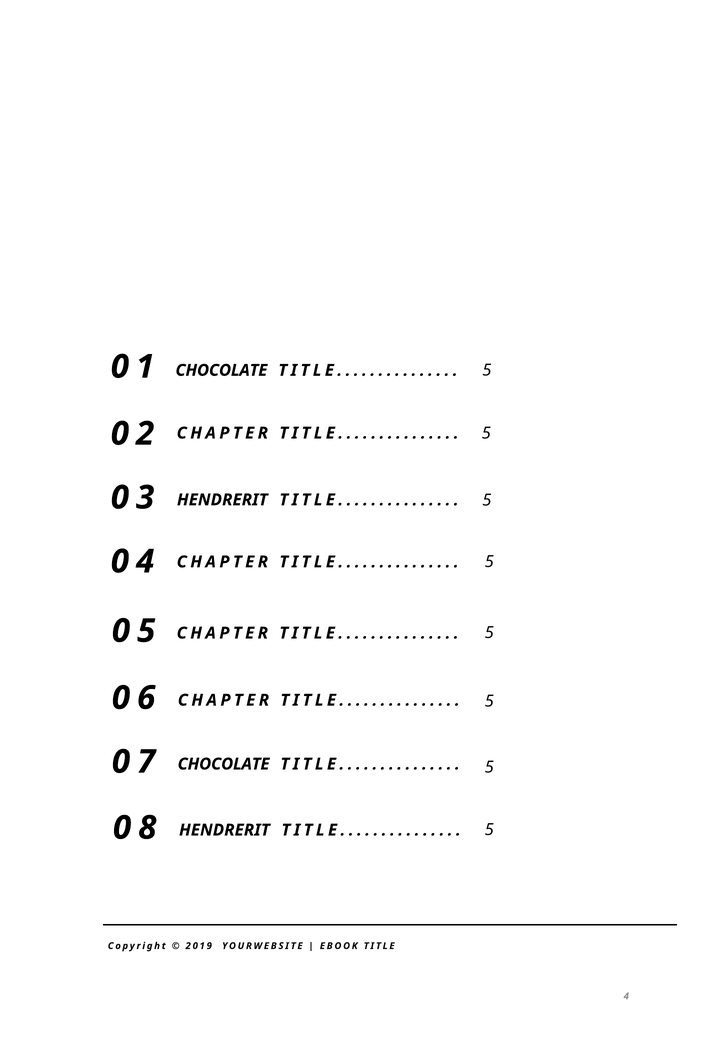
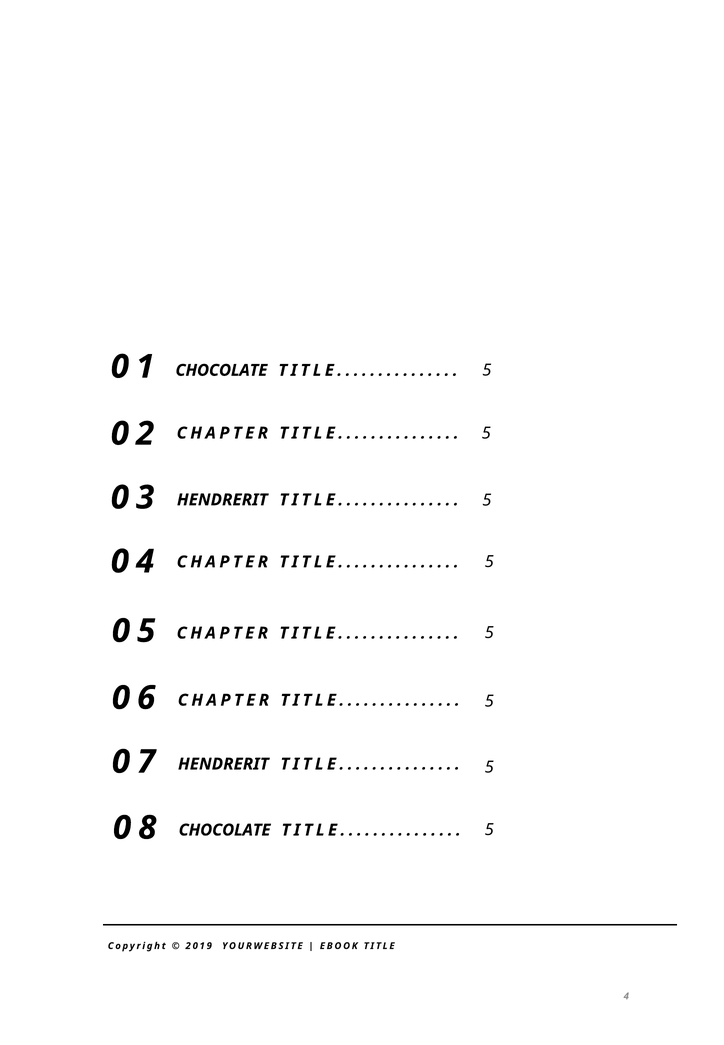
07 CHOCOLATE: CHOCOLATE -> HENDRERIT
08 HENDRERIT: HENDRERIT -> CHOCOLATE
